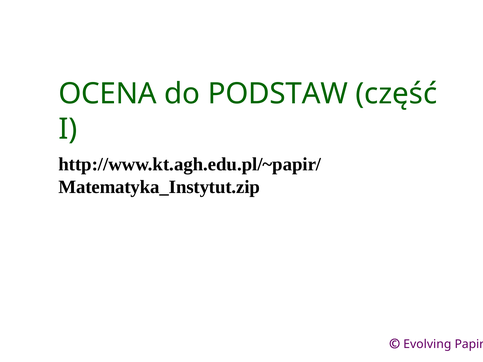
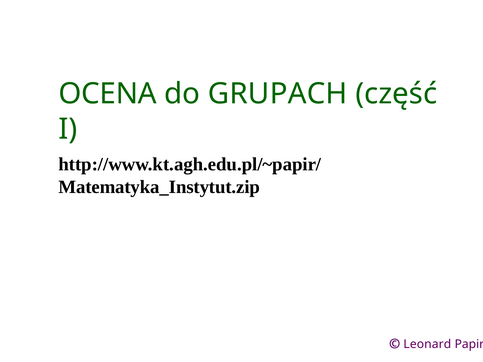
PODSTAW: PODSTAW -> GRUPACH
Evolving: Evolving -> Leonard
